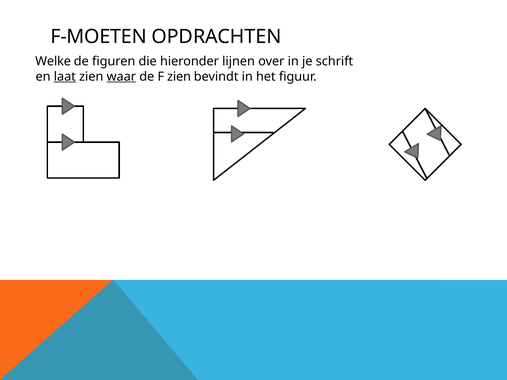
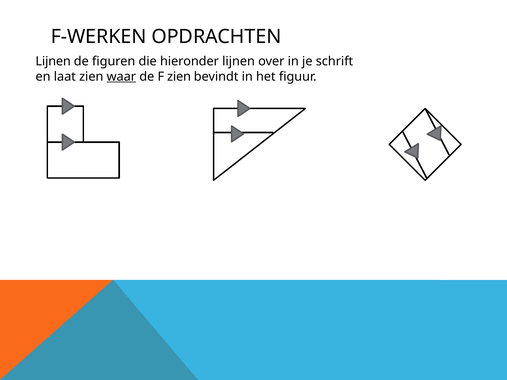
F-MOETEN: F-MOETEN -> F-WERKEN
Welke at (53, 61): Welke -> Lijnen
laat underline: present -> none
